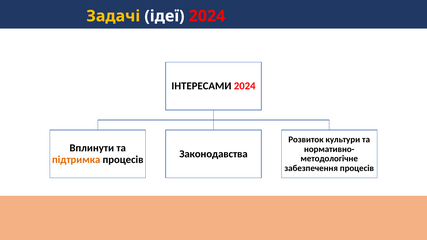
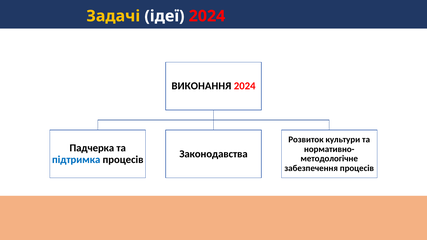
ІНТЕРЕСАМИ: ІНТЕРЕСАМИ -> ВИКОНАННЯ
Вплинути: Вплинути -> Падчерка
підтримка colour: orange -> blue
